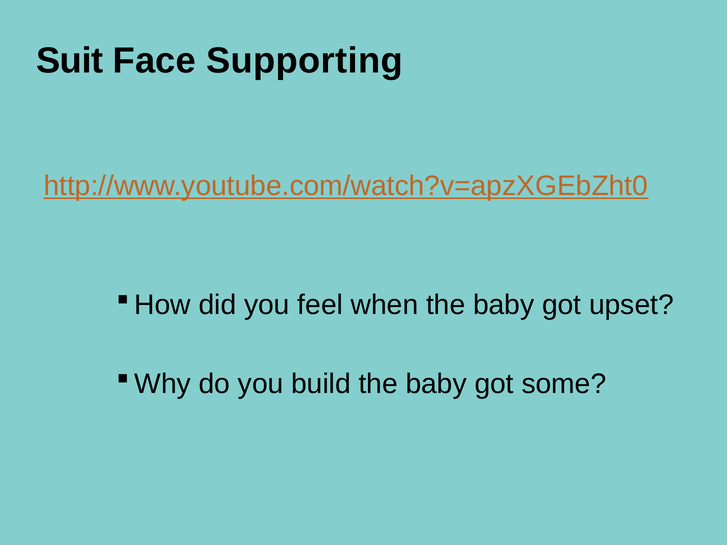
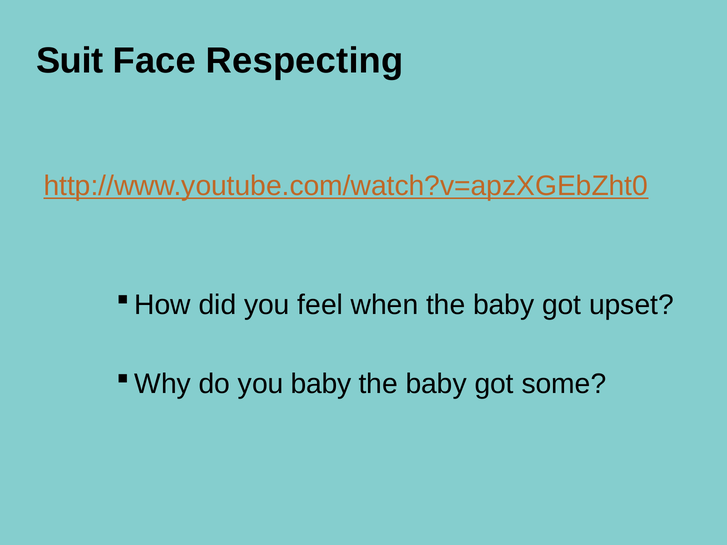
Supporting: Supporting -> Respecting
you build: build -> baby
